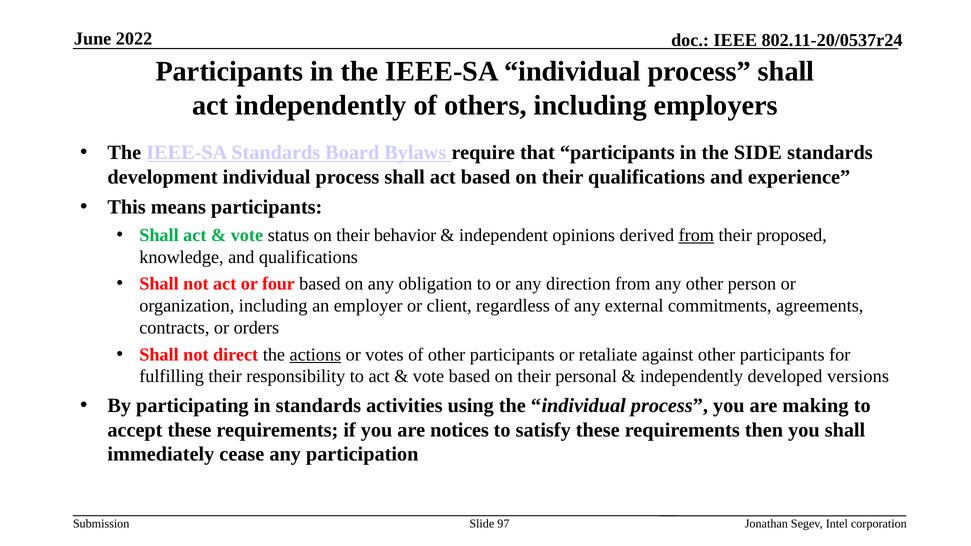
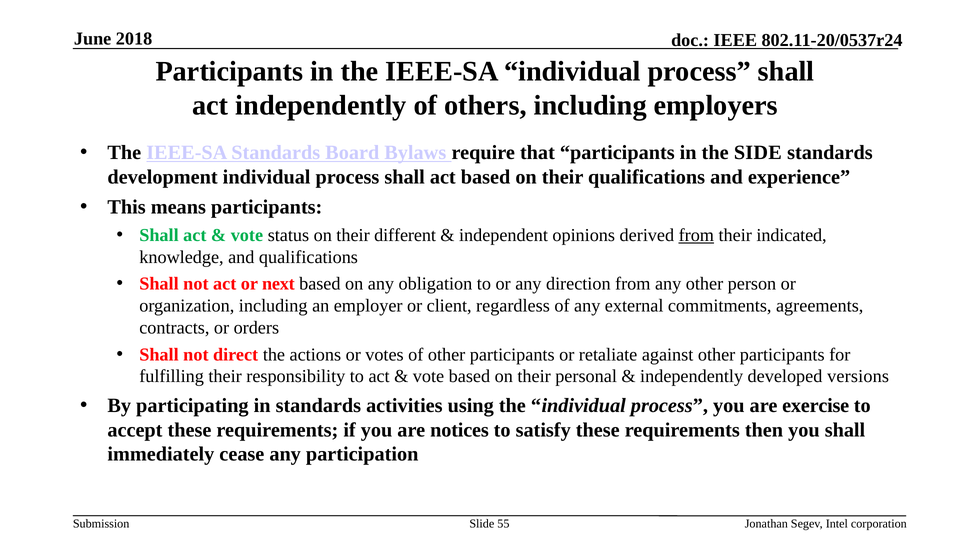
2022: 2022 -> 2018
behavior: behavior -> different
proposed: proposed -> indicated
four: four -> next
actions underline: present -> none
making: making -> exercise
97: 97 -> 55
